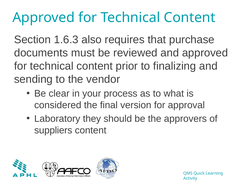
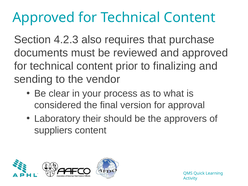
1.6.3: 1.6.3 -> 4.2.3
they: they -> their
